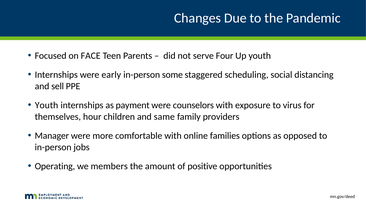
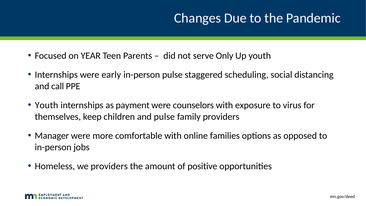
FACE: FACE -> YEAR
Four: Four -> Only
in-person some: some -> pulse
sell: sell -> call
hour: hour -> keep
and same: same -> pulse
Operating: Operating -> Homeless
we members: members -> providers
